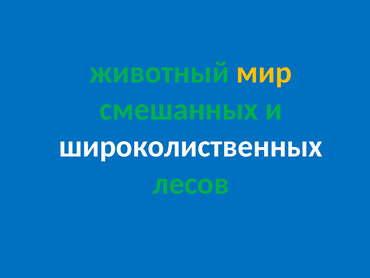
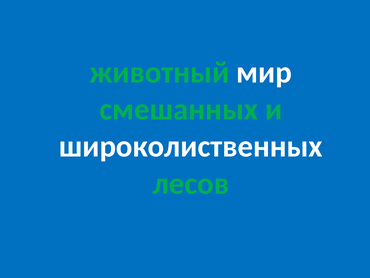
мир colour: yellow -> white
